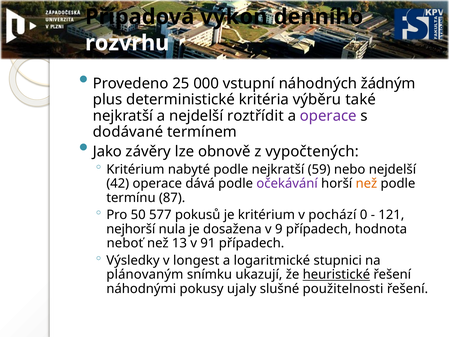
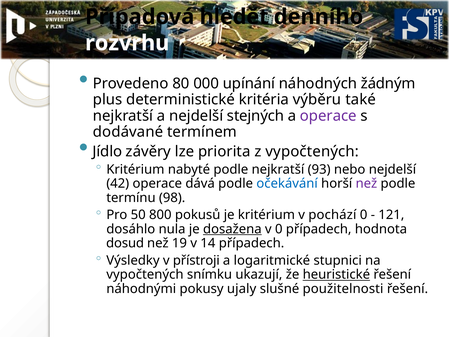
výkon: výkon -> hledět
25: 25 -> 80
vstupní: vstupní -> upínání
roztřídit: roztřídit -> stejných
Jako: Jako -> Jídlo
obnově: obnově -> priorita
59: 59 -> 93
očekávání colour: purple -> blue
než at (366, 183) colour: orange -> purple
87: 87 -> 98
577: 577 -> 800
nejhorší: nejhorší -> dosáhlo
dosažena underline: none -> present
v 9: 9 -> 0
neboť: neboť -> dosud
13: 13 -> 19
91: 91 -> 14
longest: longest -> přístroji
plánovaným at (145, 274): plánovaným -> vypočtených
